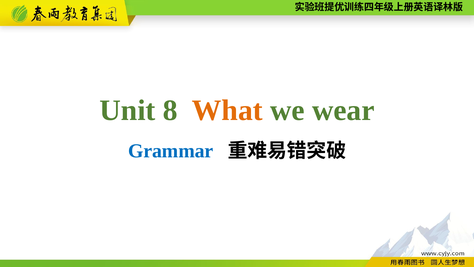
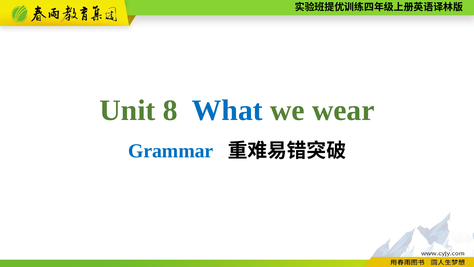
What colour: orange -> blue
